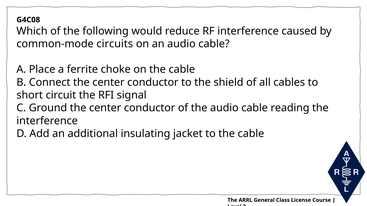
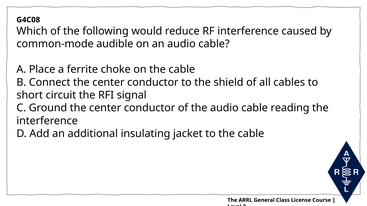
circuits: circuits -> audible
